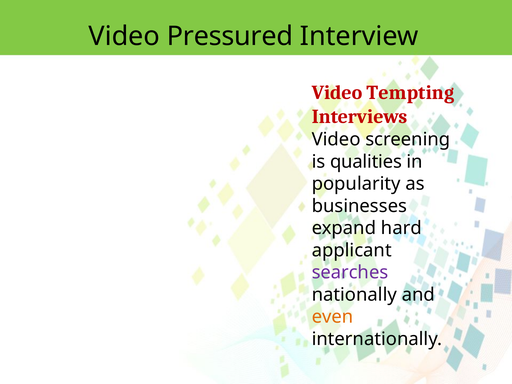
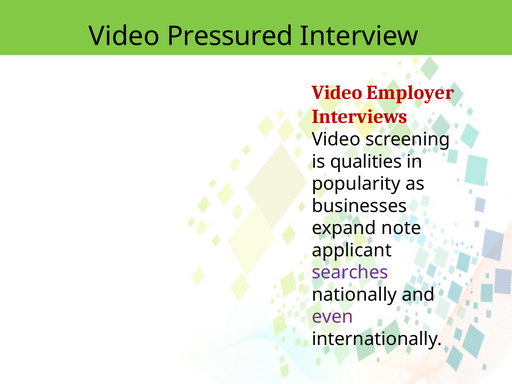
Tempting: Tempting -> Employer
hard: hard -> note
even colour: orange -> purple
